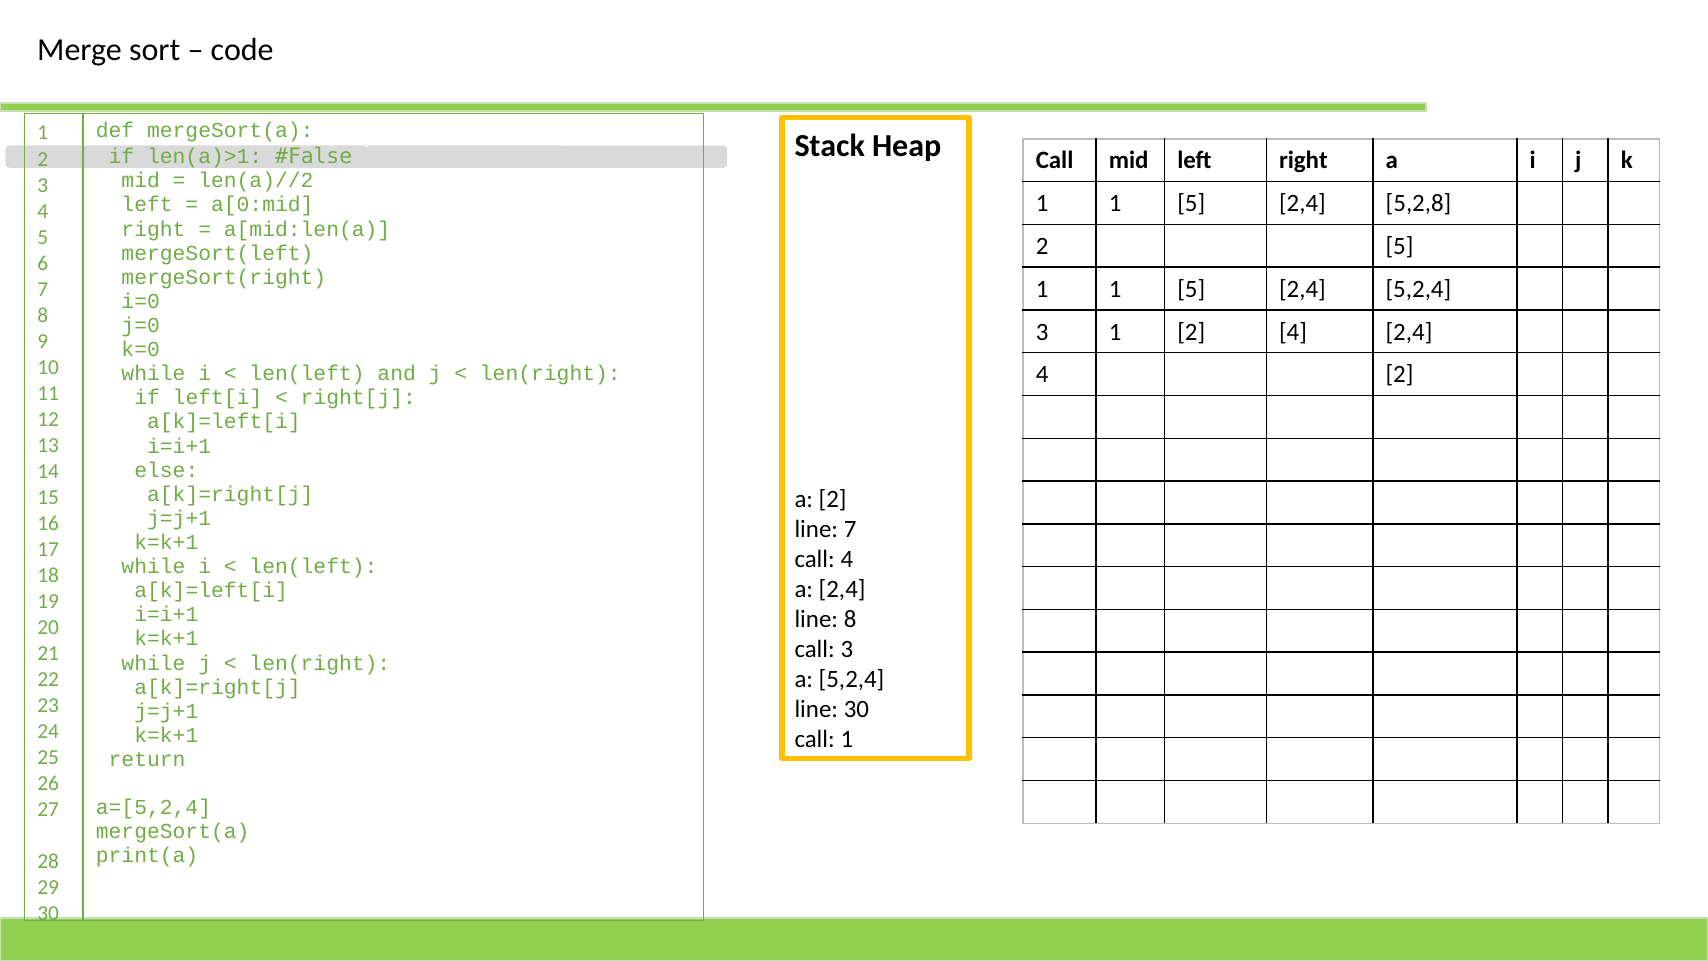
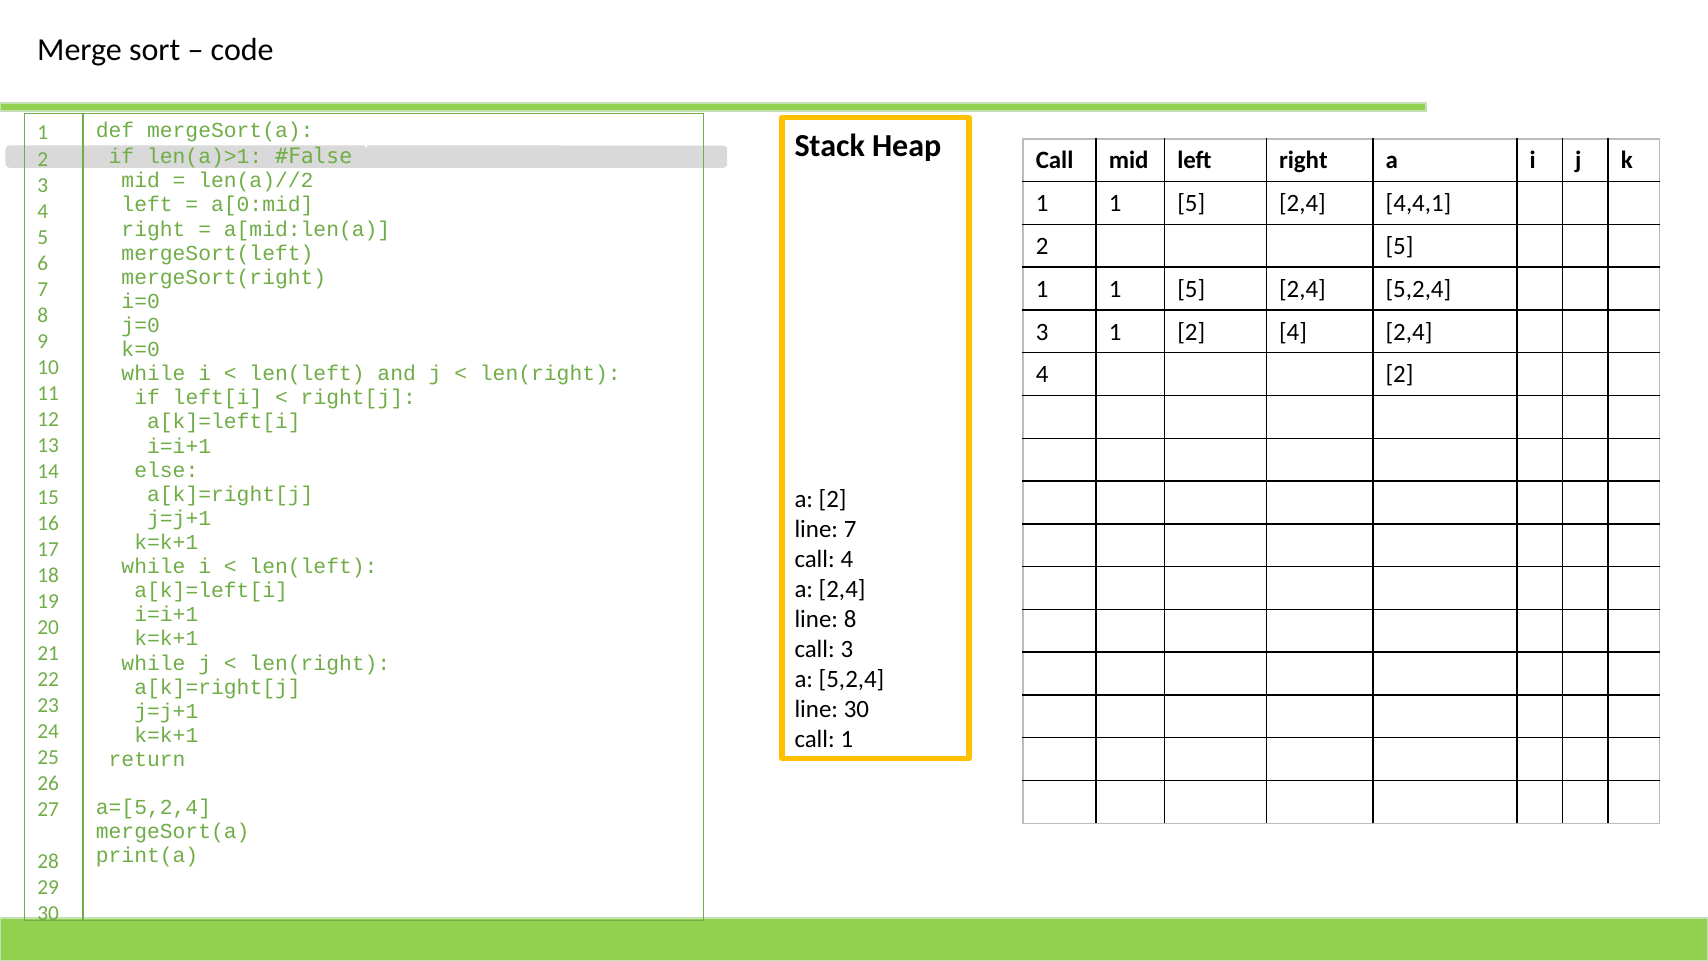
5,2,8: 5,2,8 -> 4,4,1
